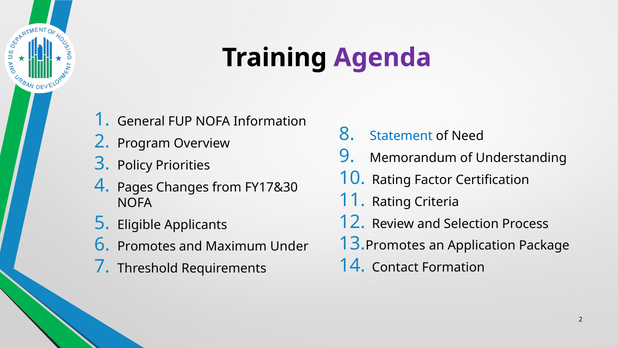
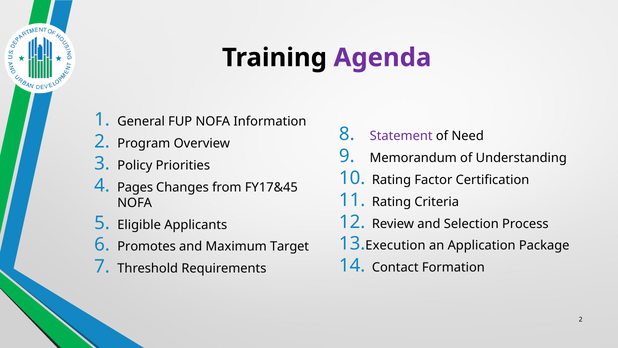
Statement colour: blue -> purple
FY17&30: FY17&30 -> FY17&45
Promotes at (395, 245): Promotes -> Execution
Under: Under -> Target
